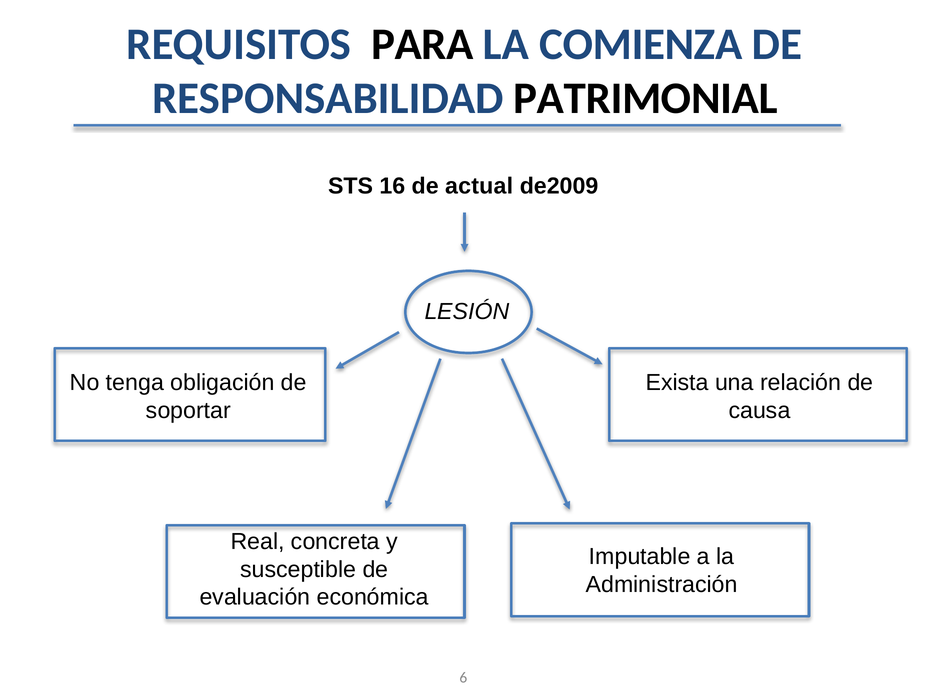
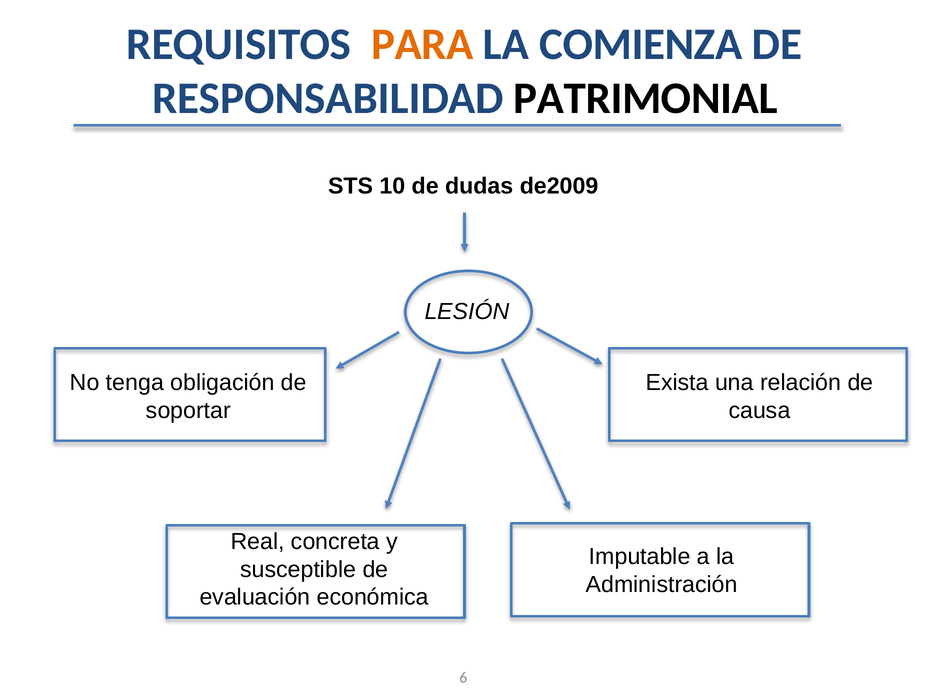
PARA colour: black -> orange
16: 16 -> 10
actual: actual -> dudas
